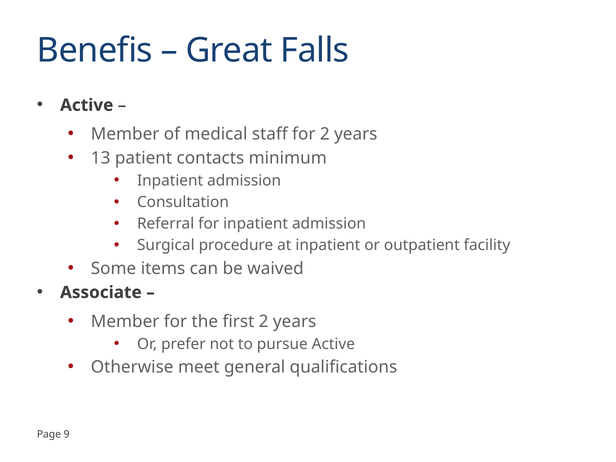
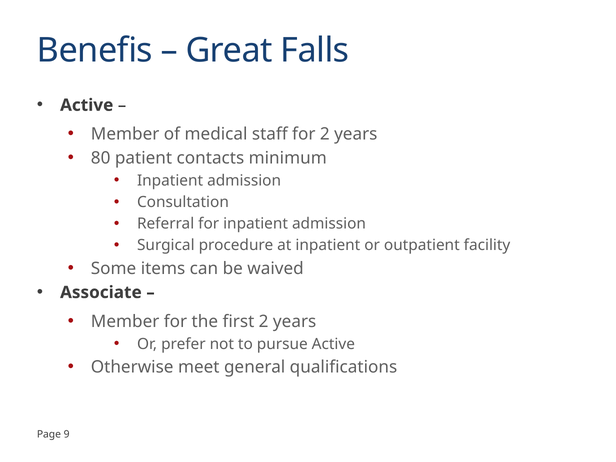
13: 13 -> 80
